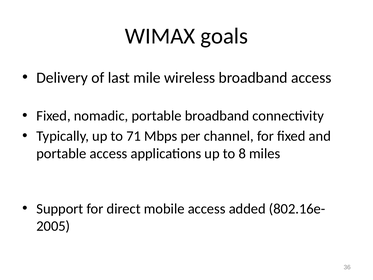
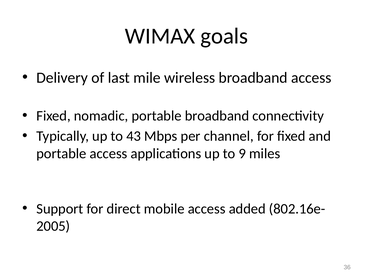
71: 71 -> 43
8: 8 -> 9
